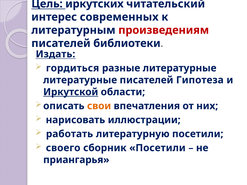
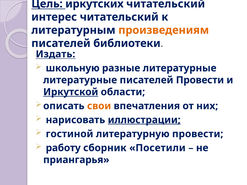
интерес современных: современных -> читательский
произведениям colour: red -> orange
гордиться: гордиться -> школьную
писателей Гипотеза: Гипотеза -> Провести
иллюстрации underline: none -> present
работать: работать -> гостиной
литературную посетили: посетили -> провести
своего: своего -> работу
